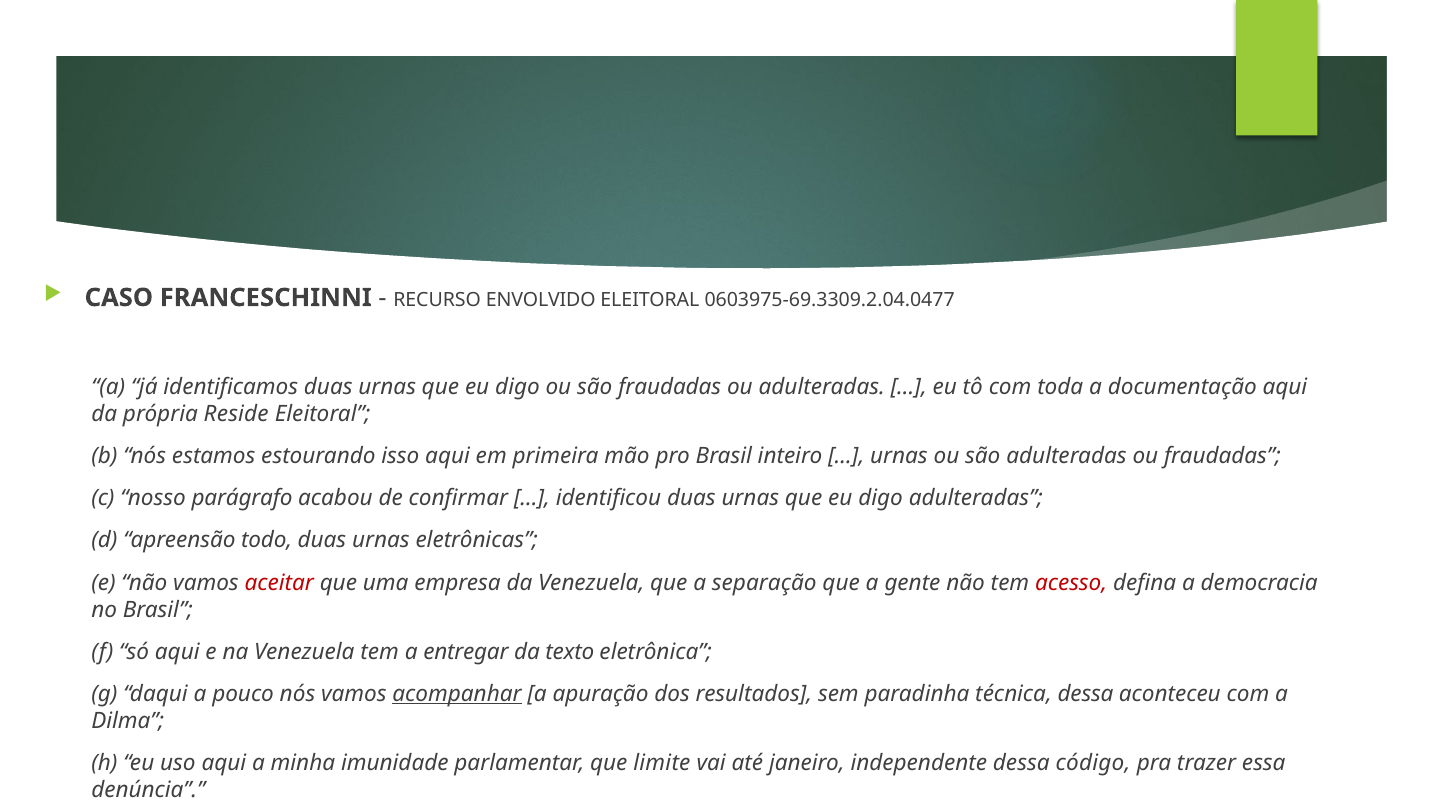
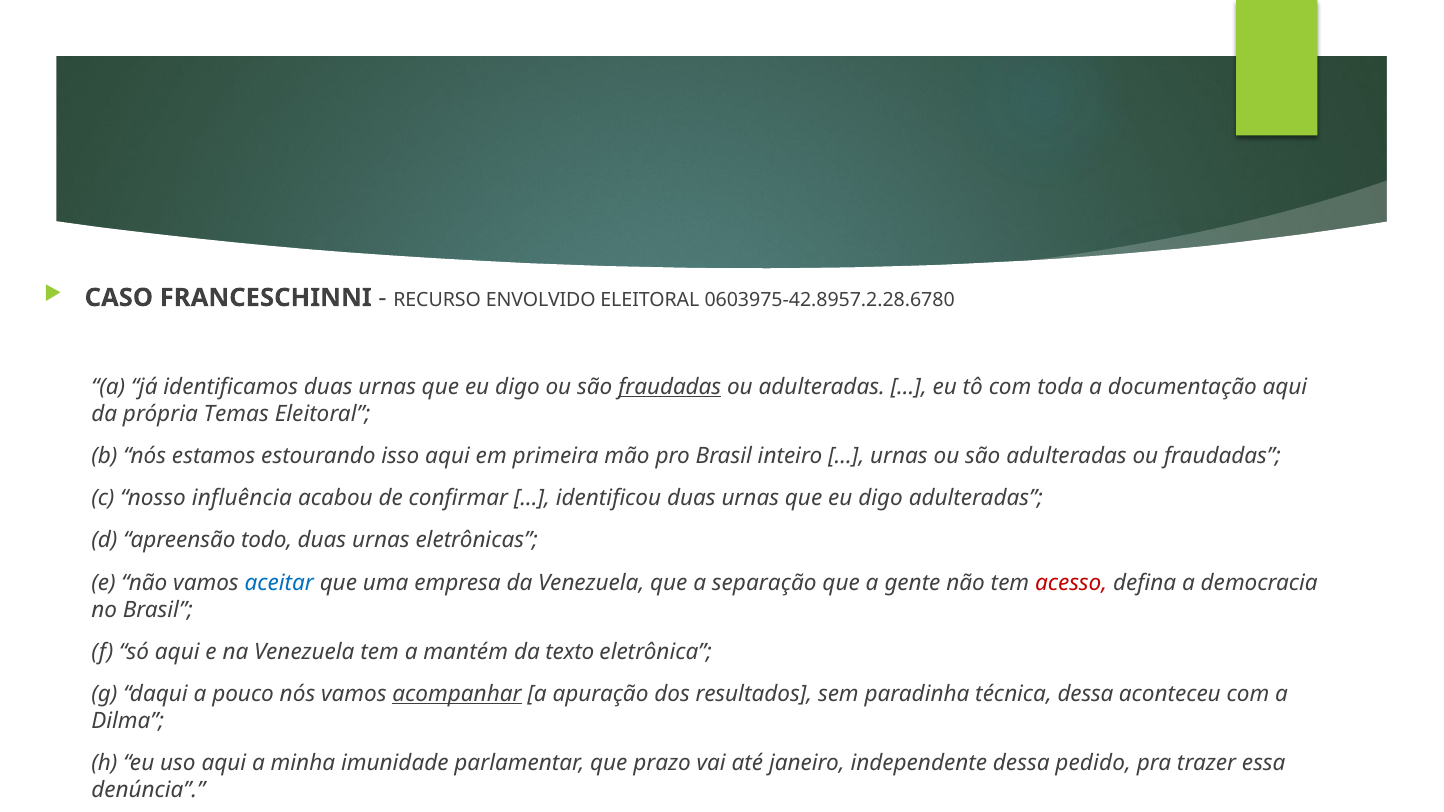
0603975-69.3309.2.04.0477: 0603975-69.3309.2.04.0477 -> 0603975-42.8957.2.28.6780
fraudadas at (670, 387) underline: none -> present
Reside: Reside -> Temas
parágrafo: parágrafo -> influência
aceitar colour: red -> blue
entregar: entregar -> mantém
limite: limite -> prazo
código: código -> pedido
